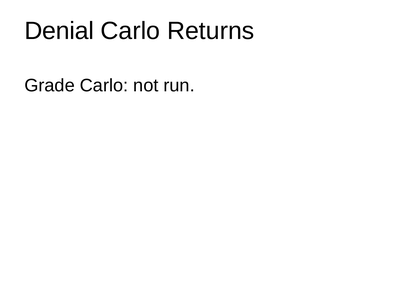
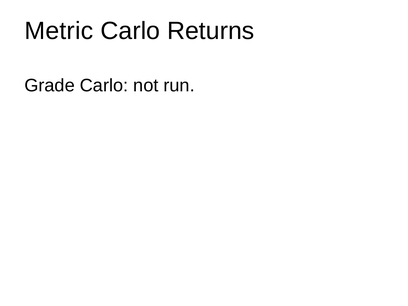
Denial: Denial -> Metric
